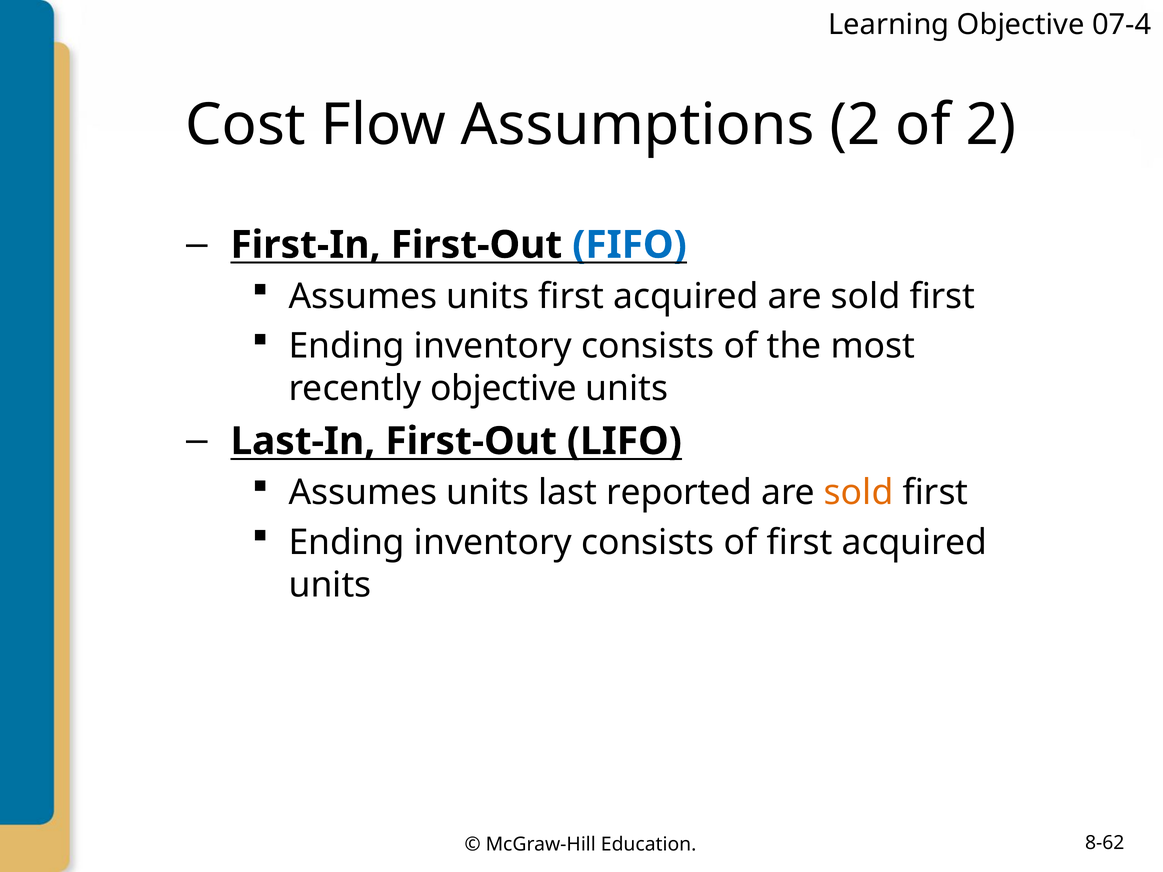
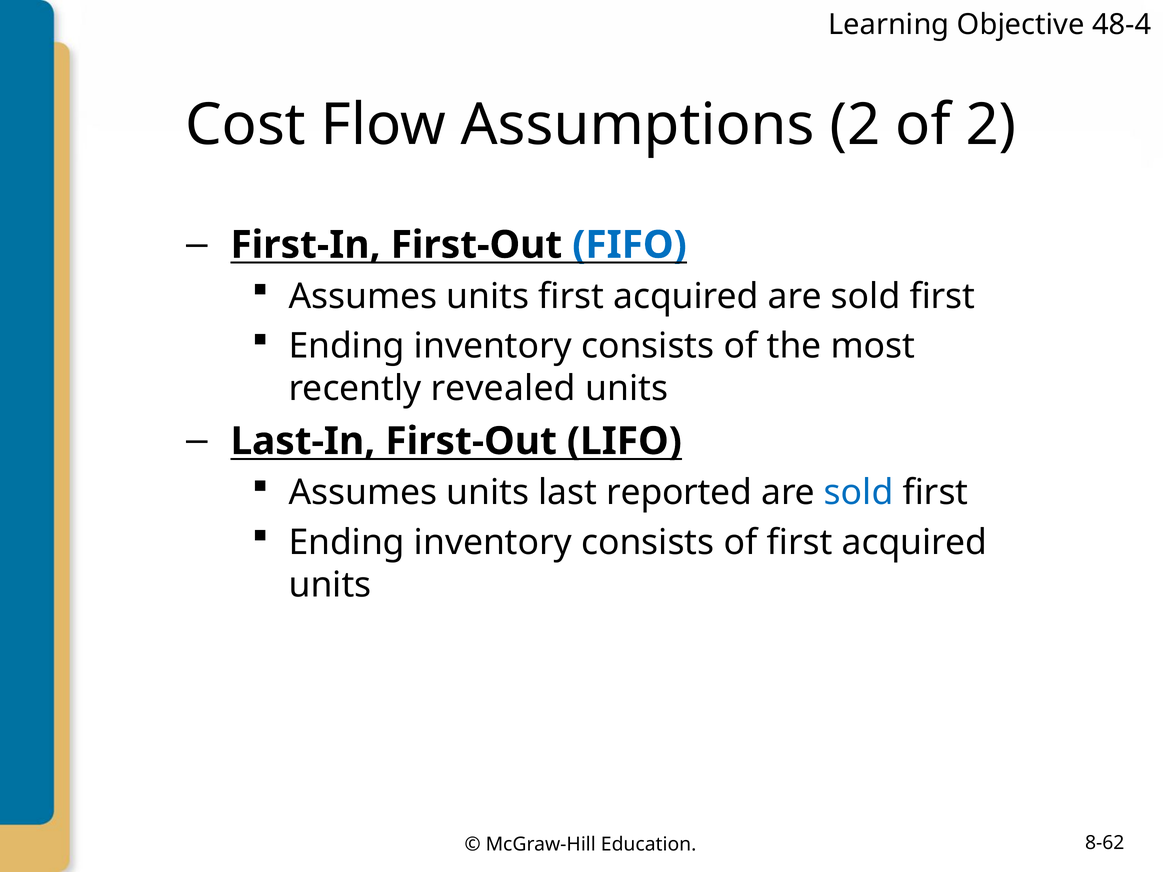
07-4: 07-4 -> 48-4
recently objective: objective -> revealed
sold at (859, 493) colour: orange -> blue
